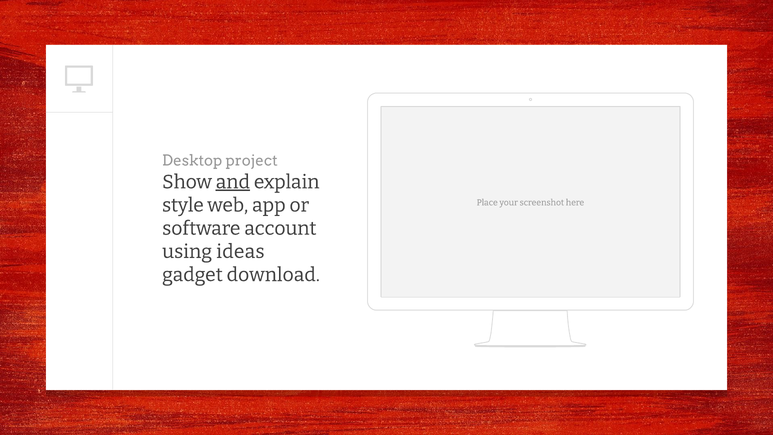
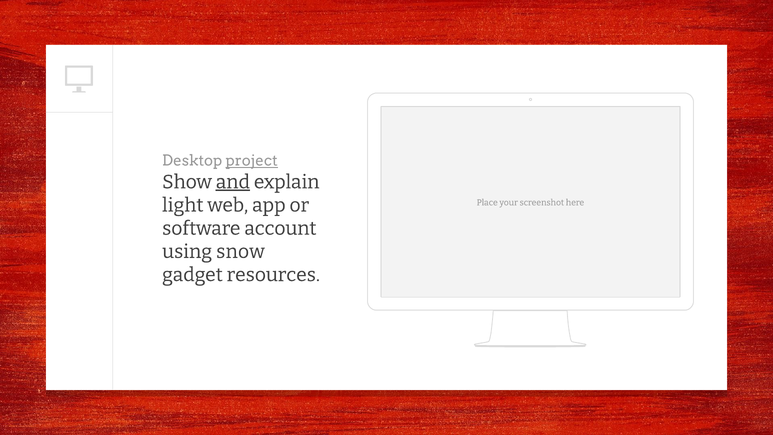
project underline: none -> present
style: style -> light
ideas: ideas -> snow
download: download -> resources
